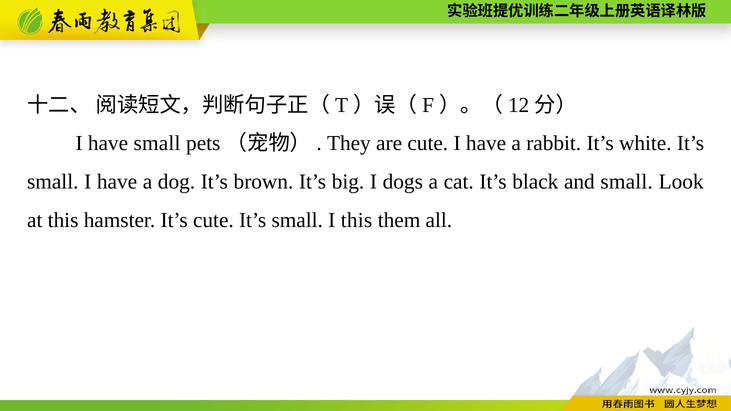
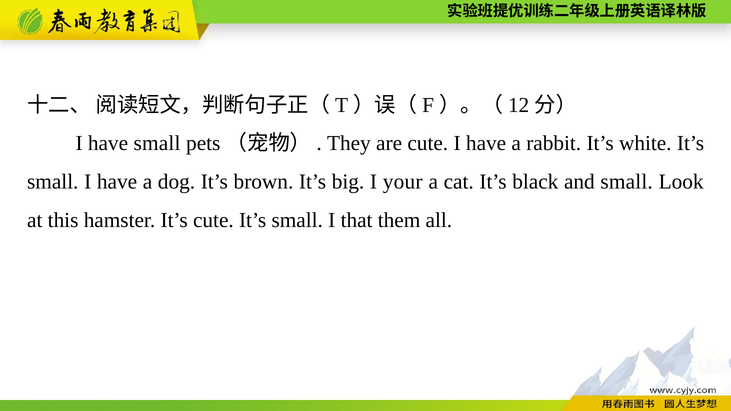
dogs: dogs -> your
I this: this -> that
